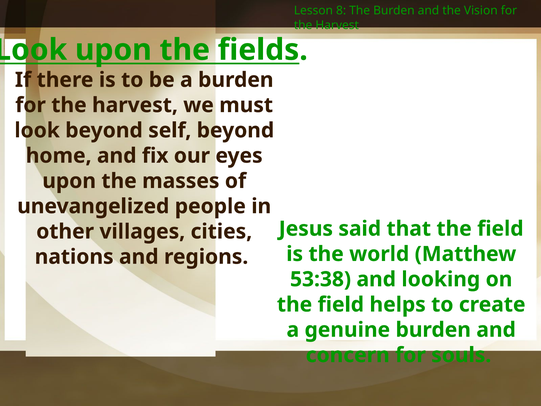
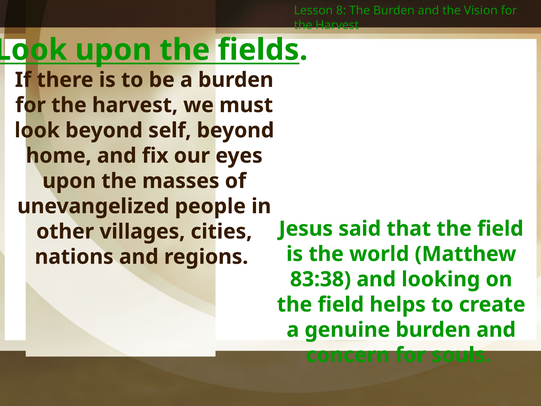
53:38: 53:38 -> 83:38
